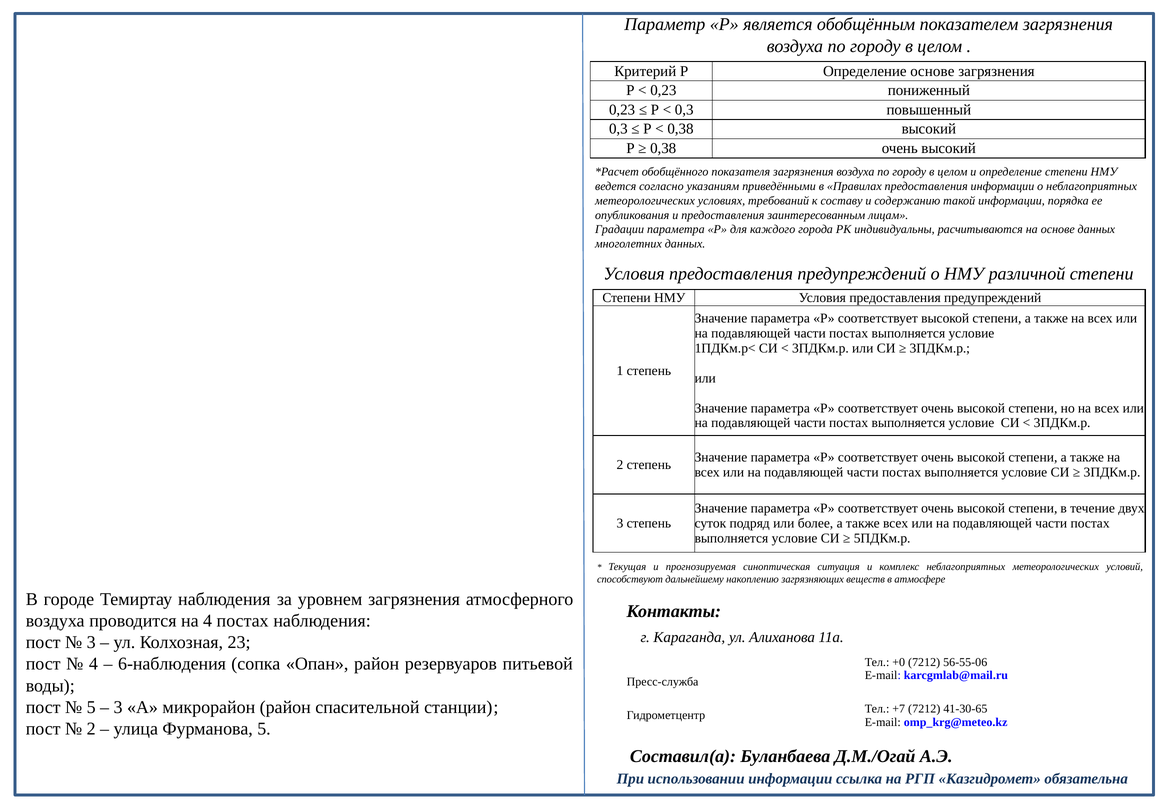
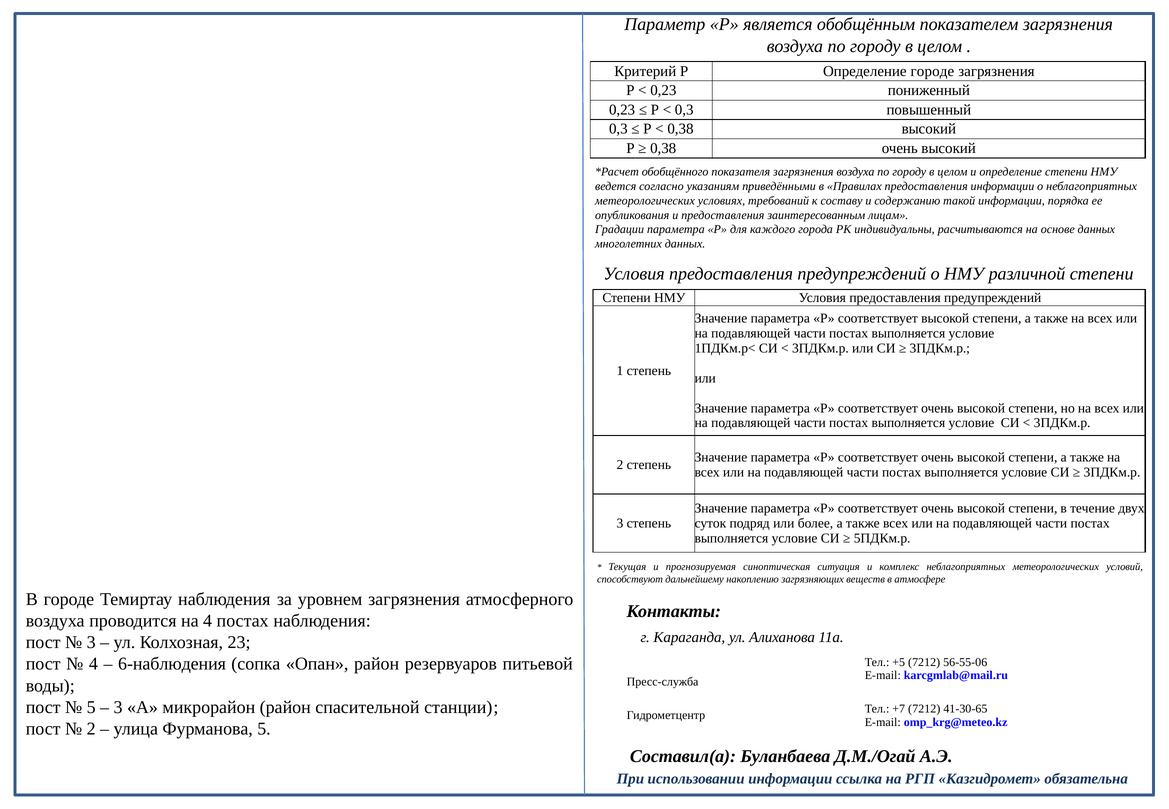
Определение основе: основе -> городе
+0: +0 -> +5
